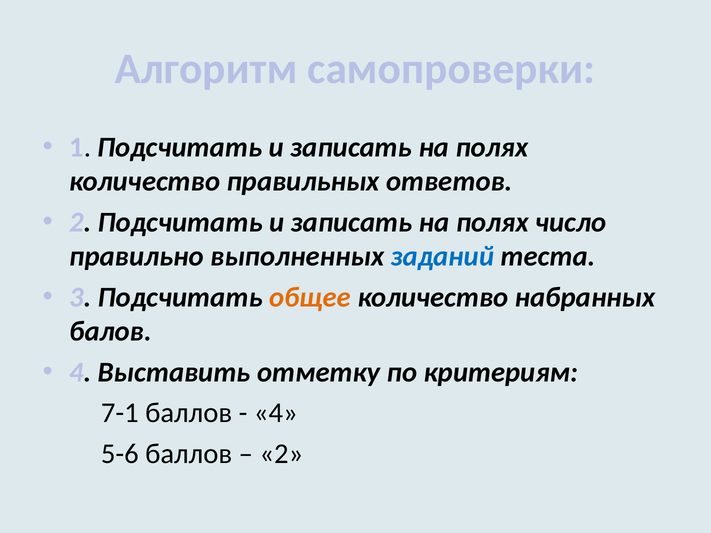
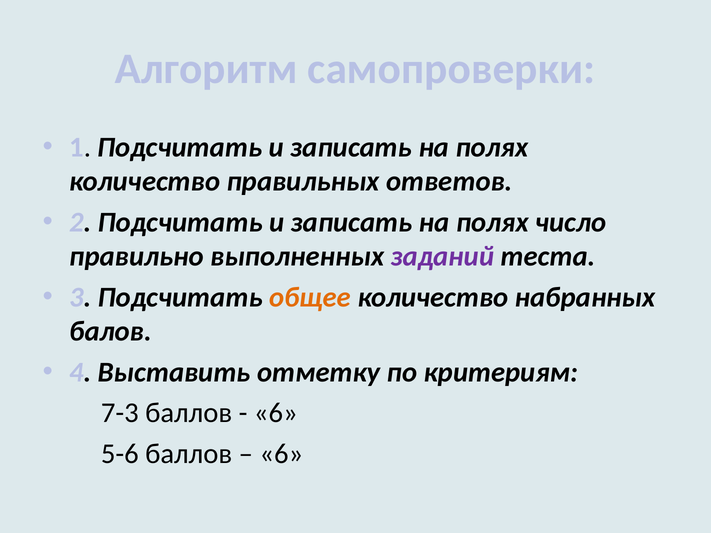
заданий colour: blue -> purple
7-1: 7-1 -> 7-3
4 at (276, 413): 4 -> 6
2 at (281, 454): 2 -> 6
